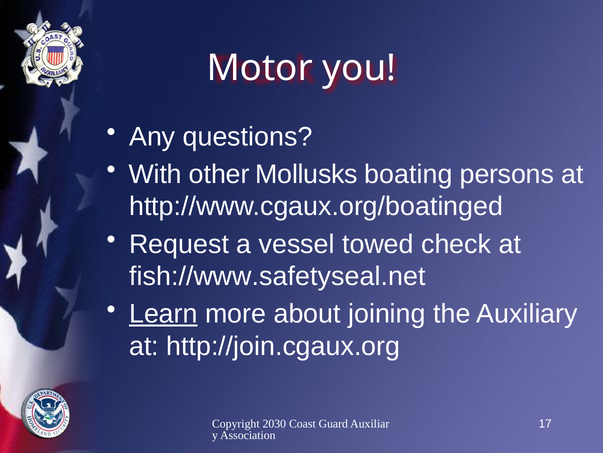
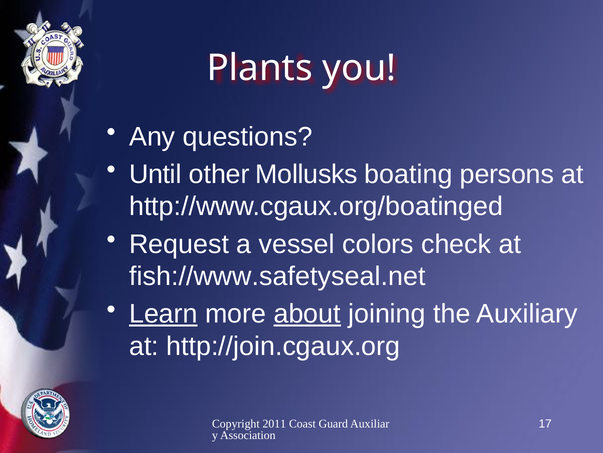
Motor: Motor -> Plants
With: With -> Until
towed: towed -> colors
about underline: none -> present
2030: 2030 -> 2011
